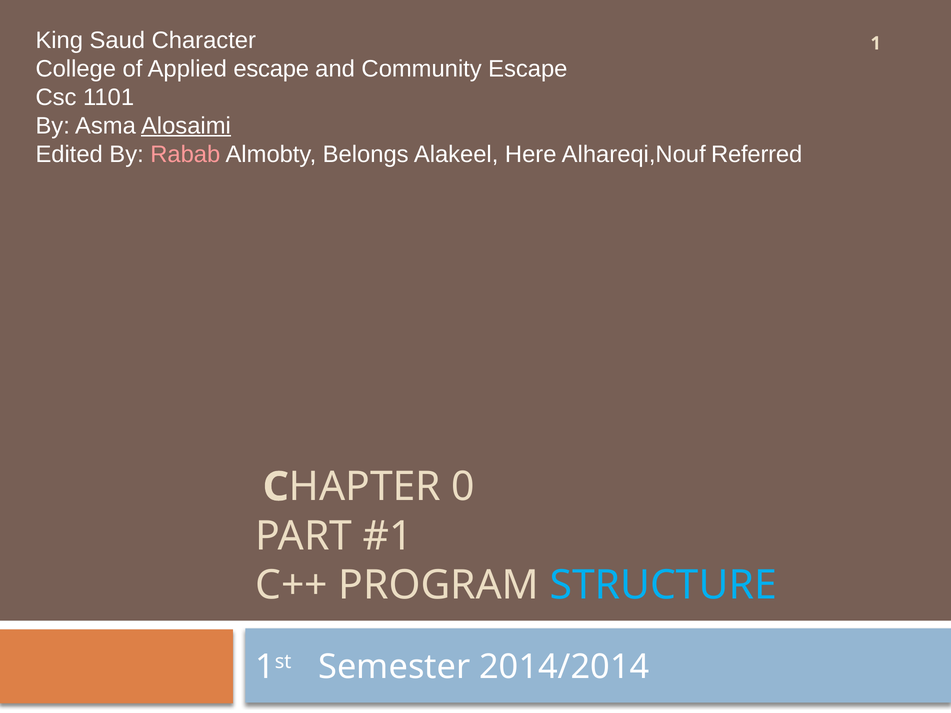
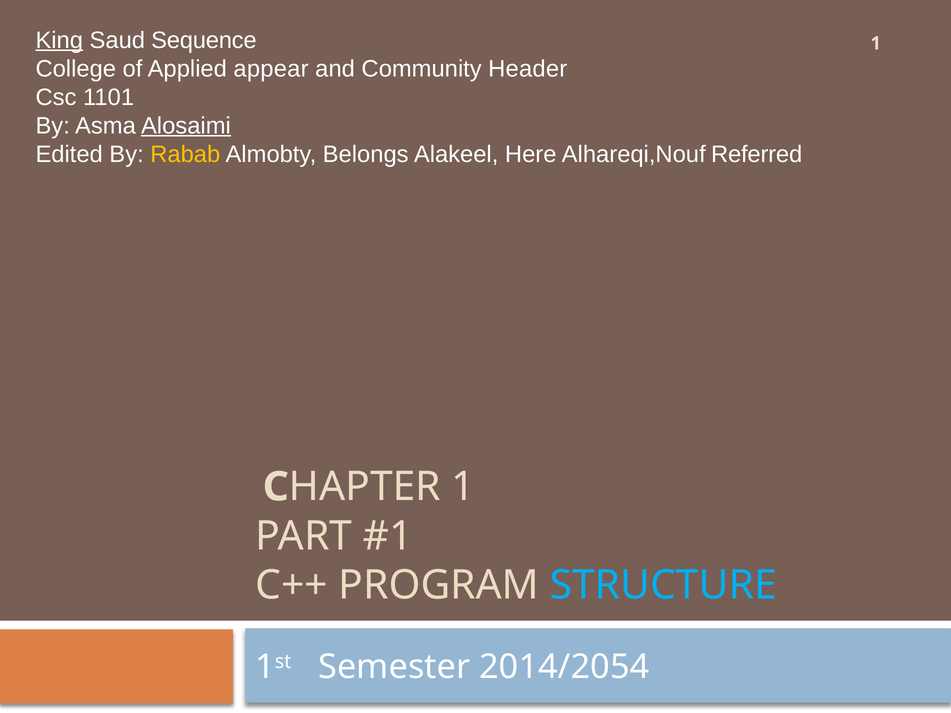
King underline: none -> present
Character: Character -> Sequence
Applied escape: escape -> appear
Community Escape: Escape -> Header
Rabab colour: pink -> yellow
0 at (463, 487): 0 -> 1
2014/2014: 2014/2014 -> 2014/2054
